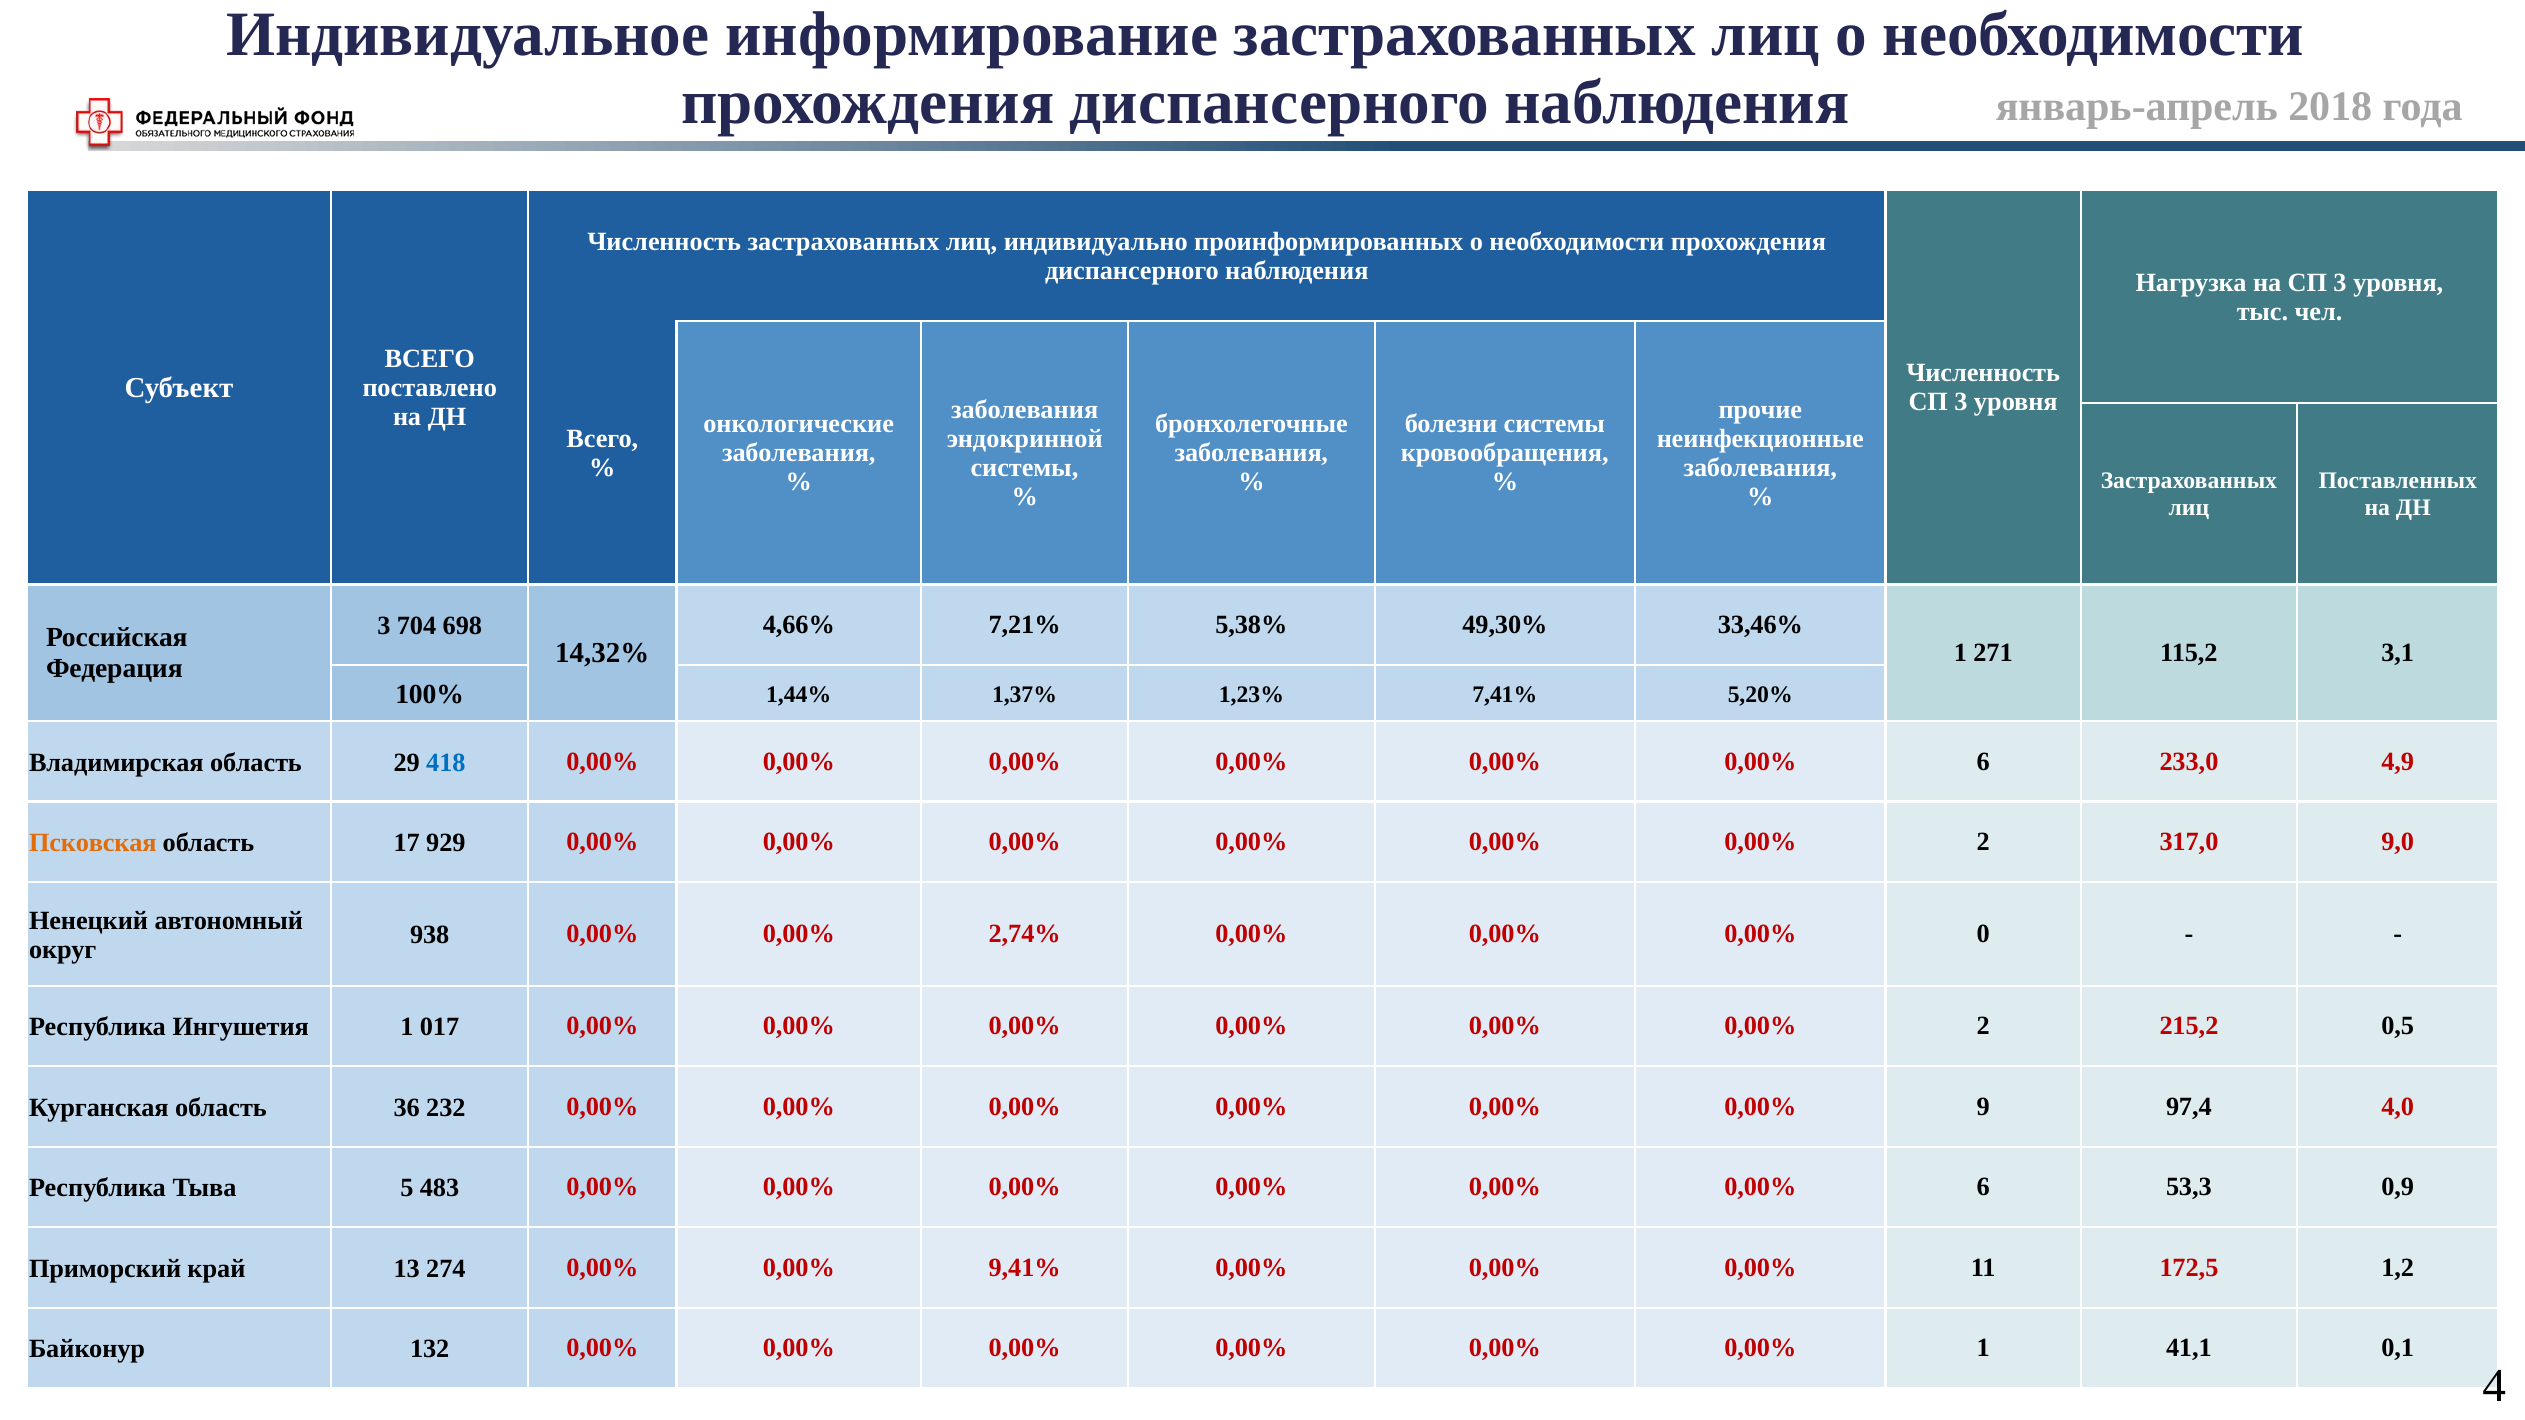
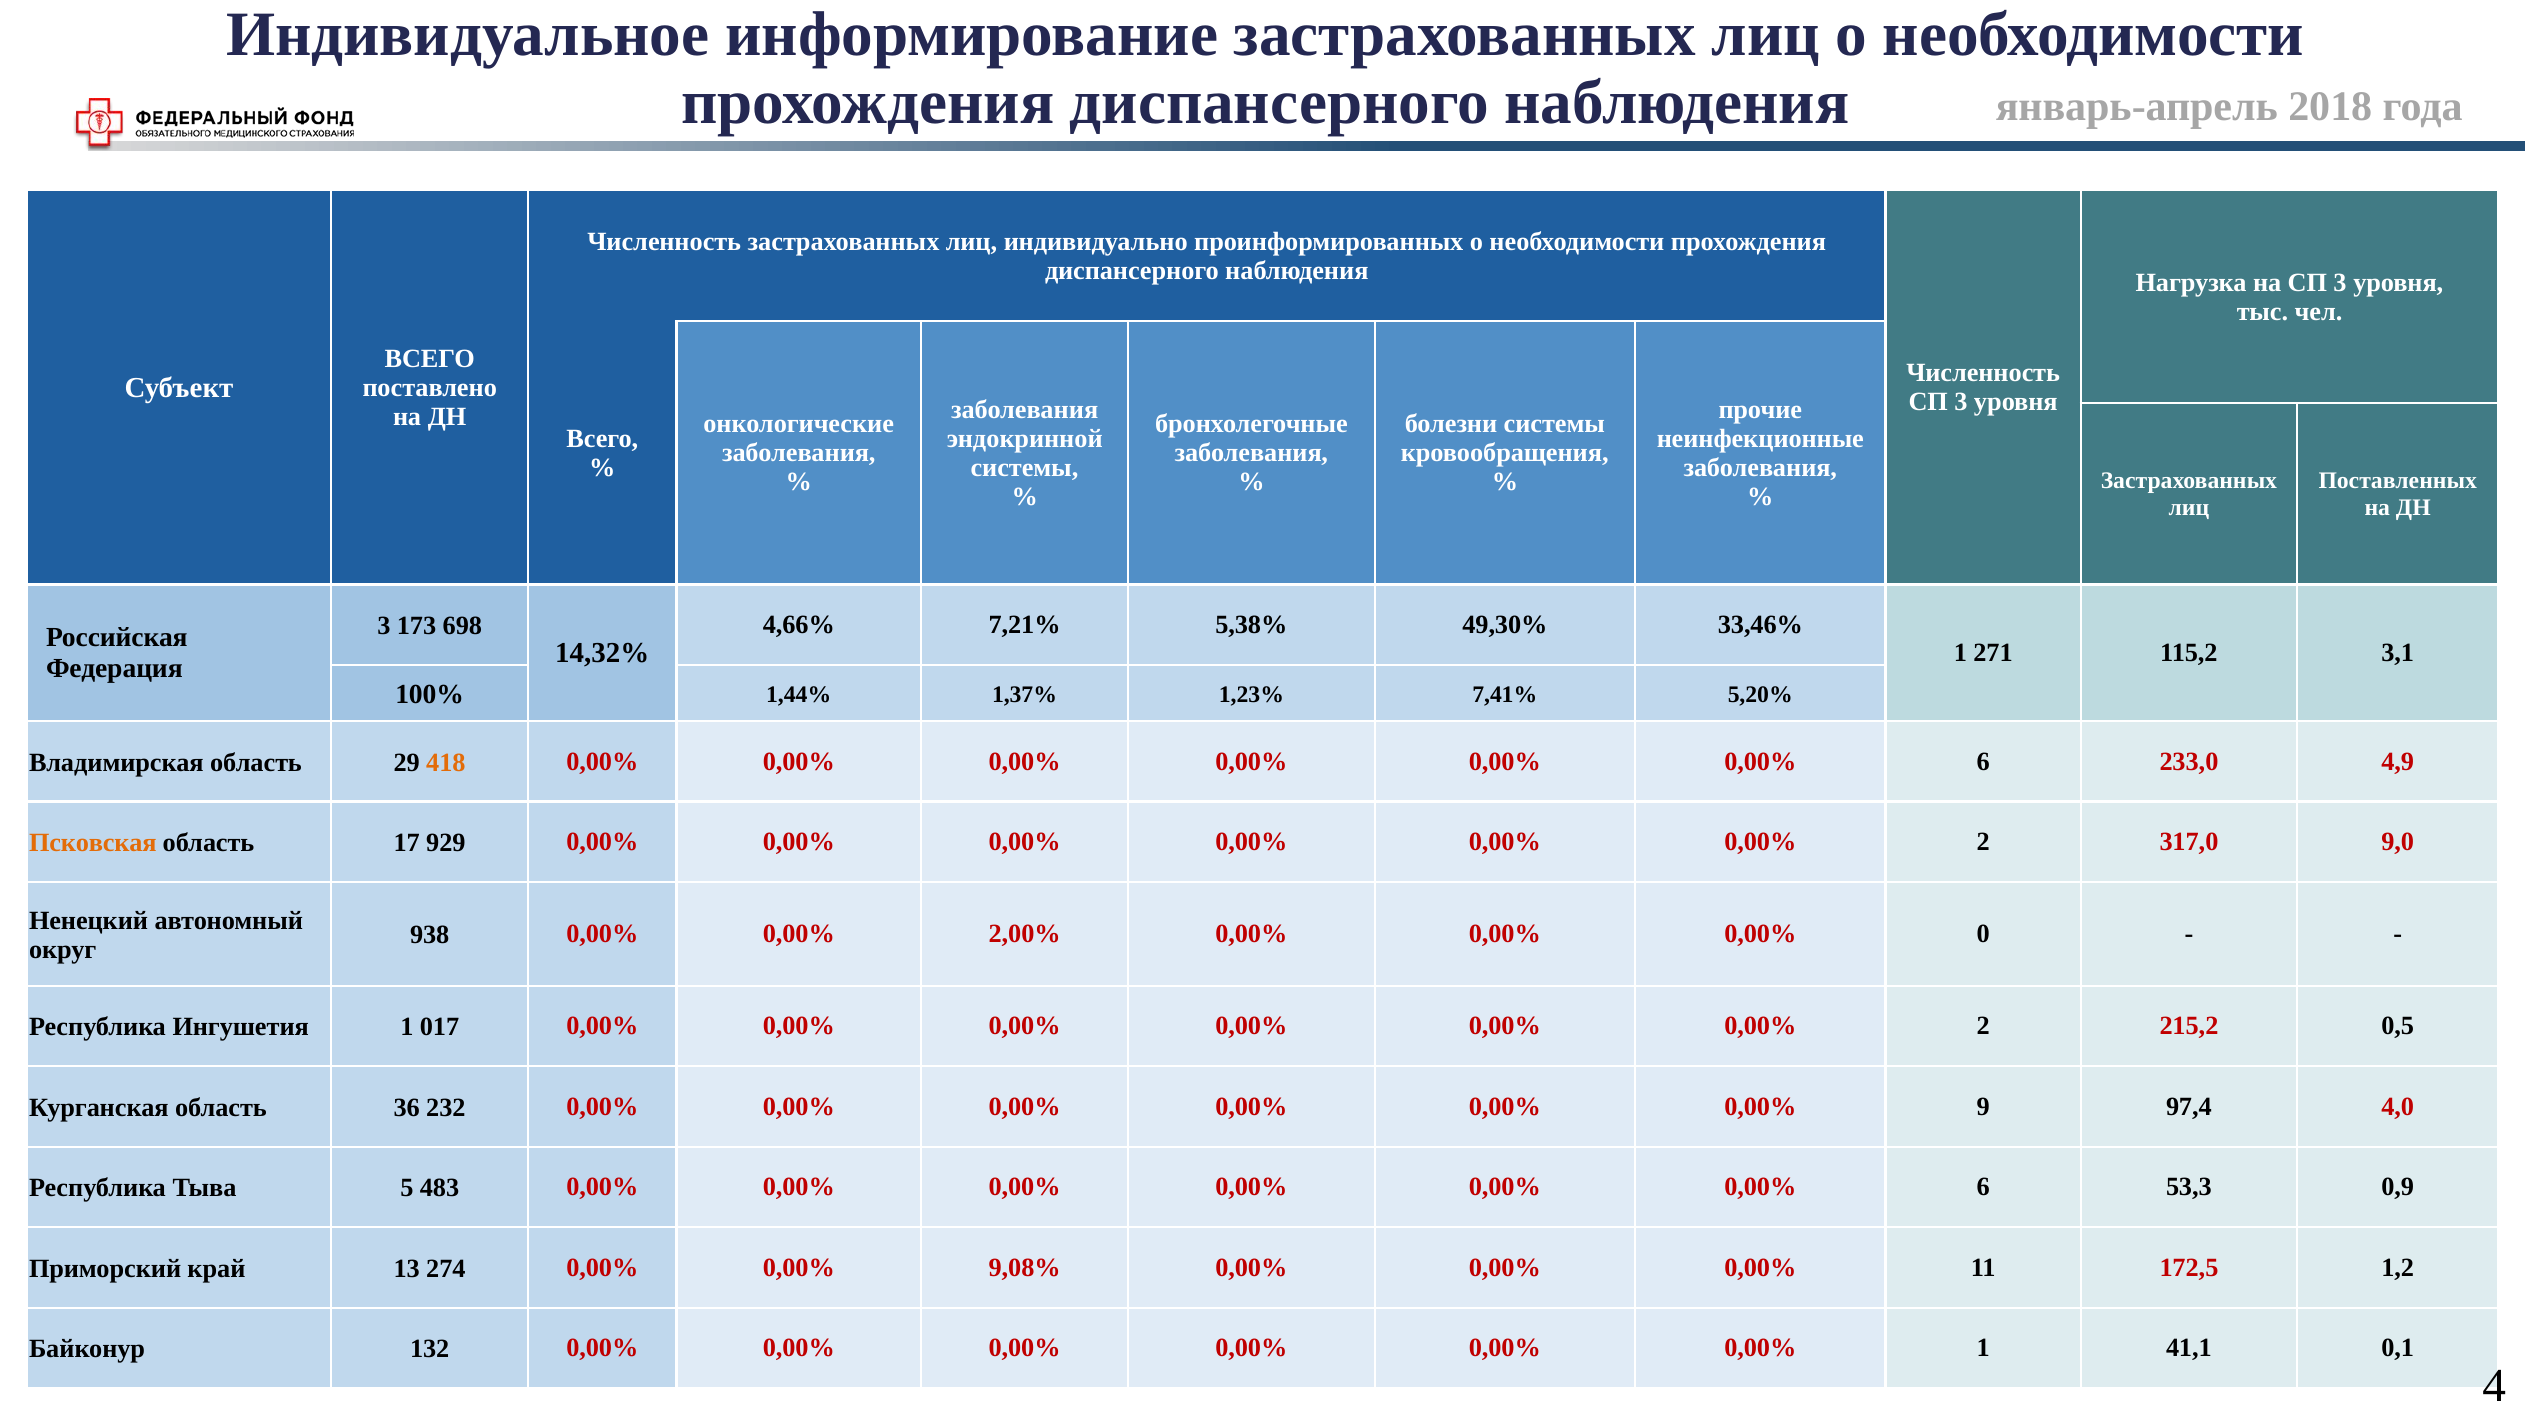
704: 704 -> 173
418 colour: blue -> orange
2,74%: 2,74% -> 2,00%
9,41%: 9,41% -> 9,08%
